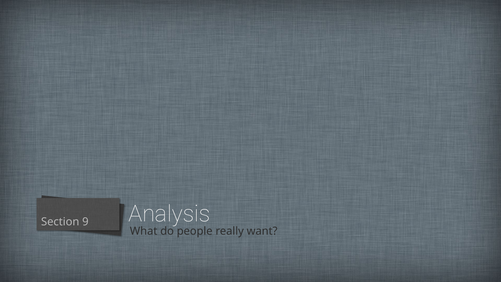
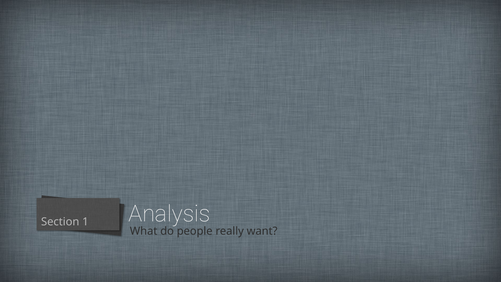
9: 9 -> 1
